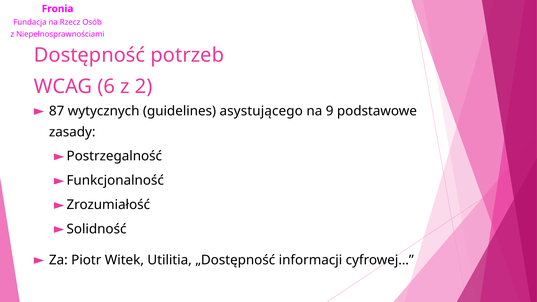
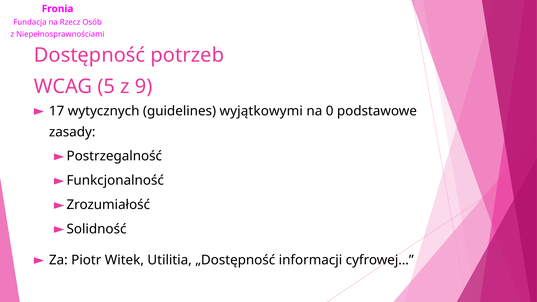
6: 6 -> 5
2: 2 -> 9
87: 87 -> 17
asystującego: asystującego -> wyjątkowymi
9: 9 -> 0
